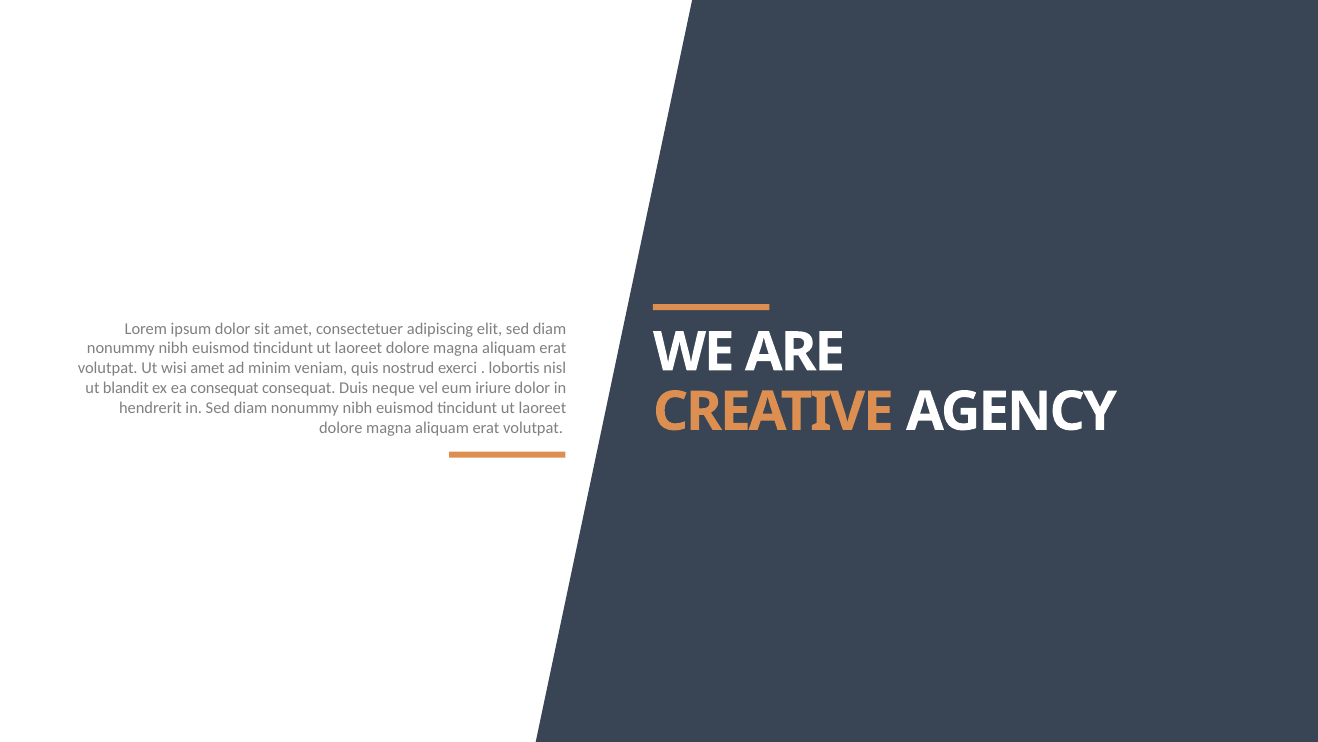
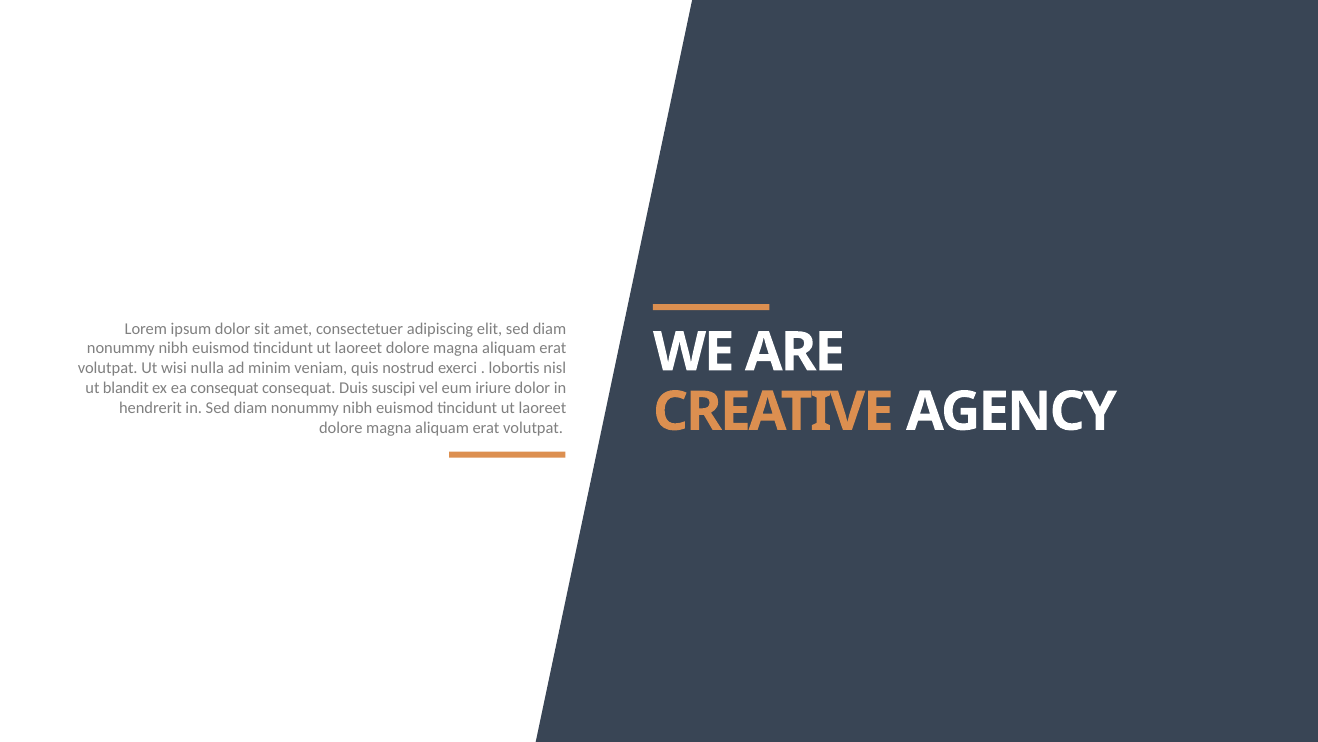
wisi amet: amet -> nulla
neque: neque -> suscipi
